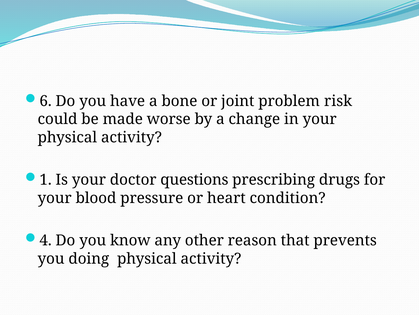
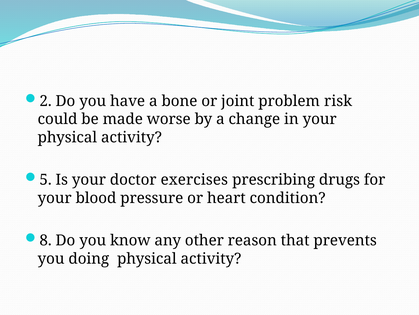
6: 6 -> 2
1: 1 -> 5
questions: questions -> exercises
4: 4 -> 8
